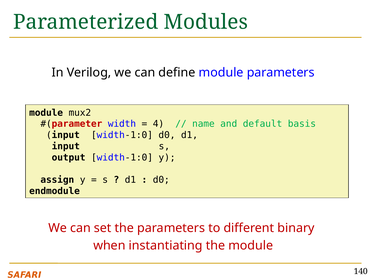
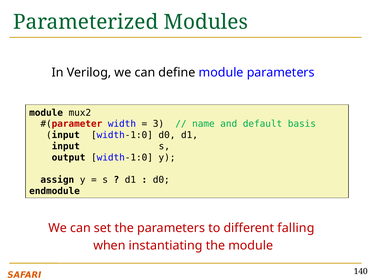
4: 4 -> 3
binary: binary -> falling
